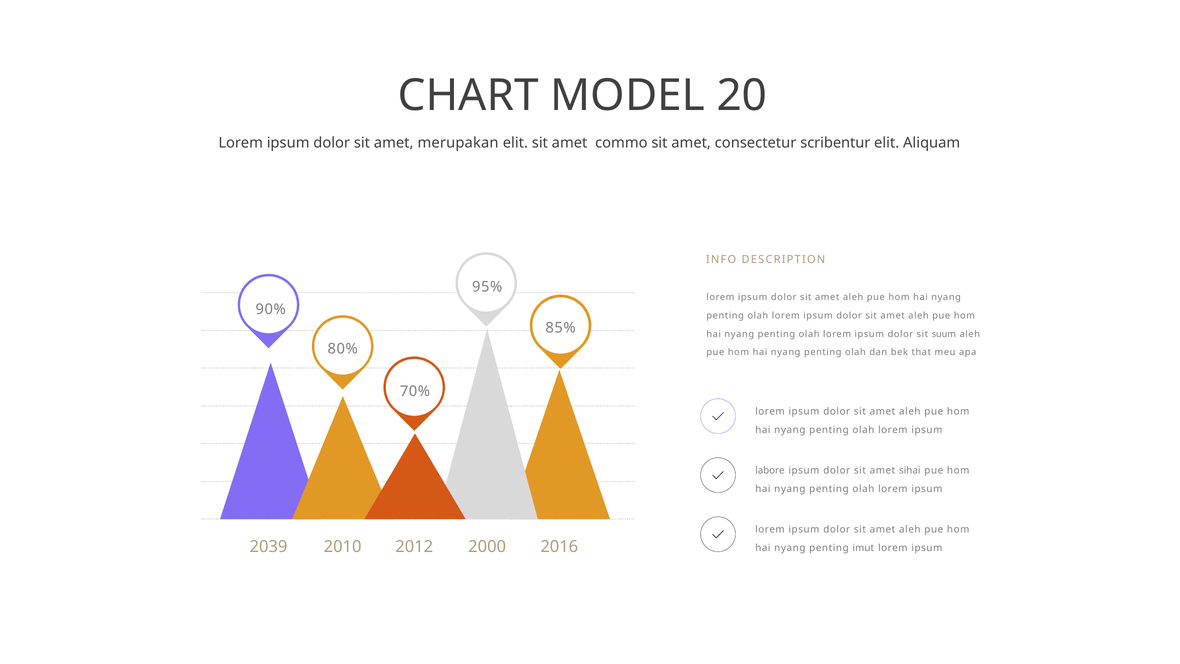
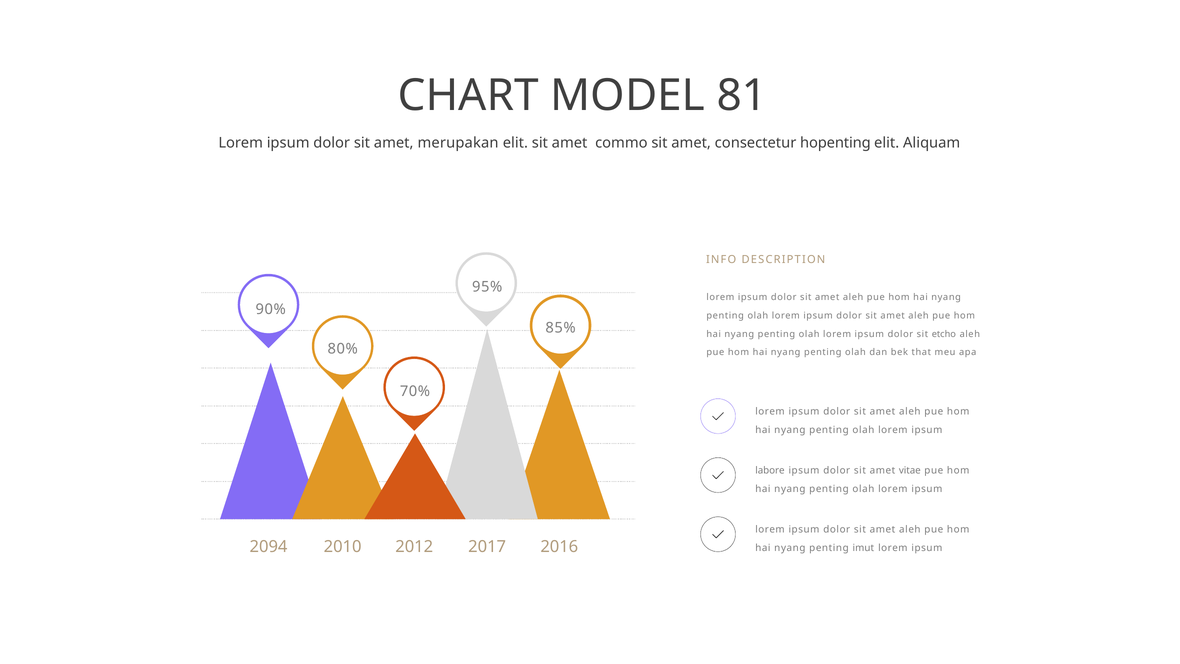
20: 20 -> 81
scribentur: scribentur -> hopenting
suum: suum -> etcho
sihai: sihai -> vitae
2039: 2039 -> 2094
2000: 2000 -> 2017
